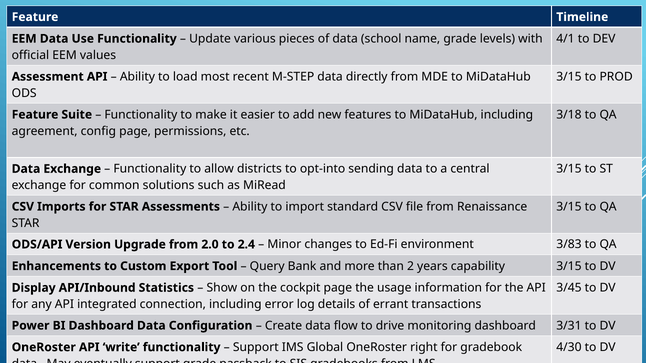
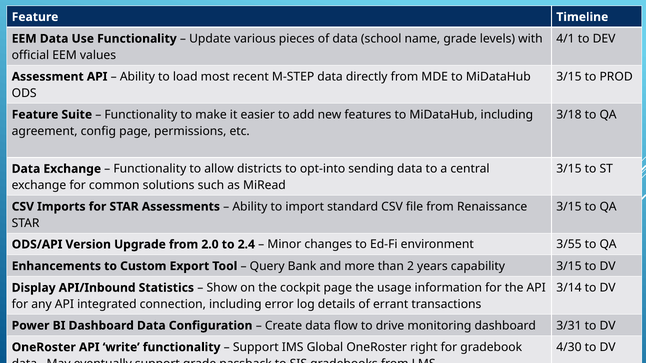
3/83: 3/83 -> 3/55
3/45: 3/45 -> 3/14
